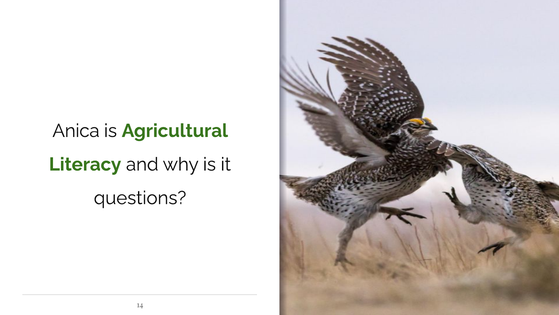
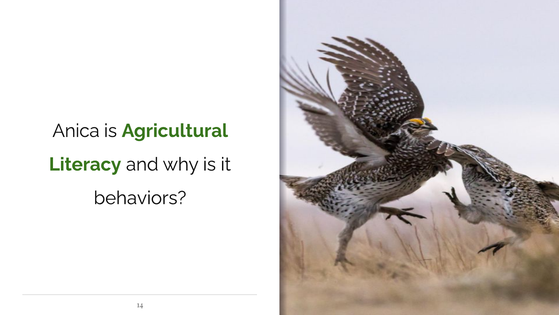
questions: questions -> behaviors
